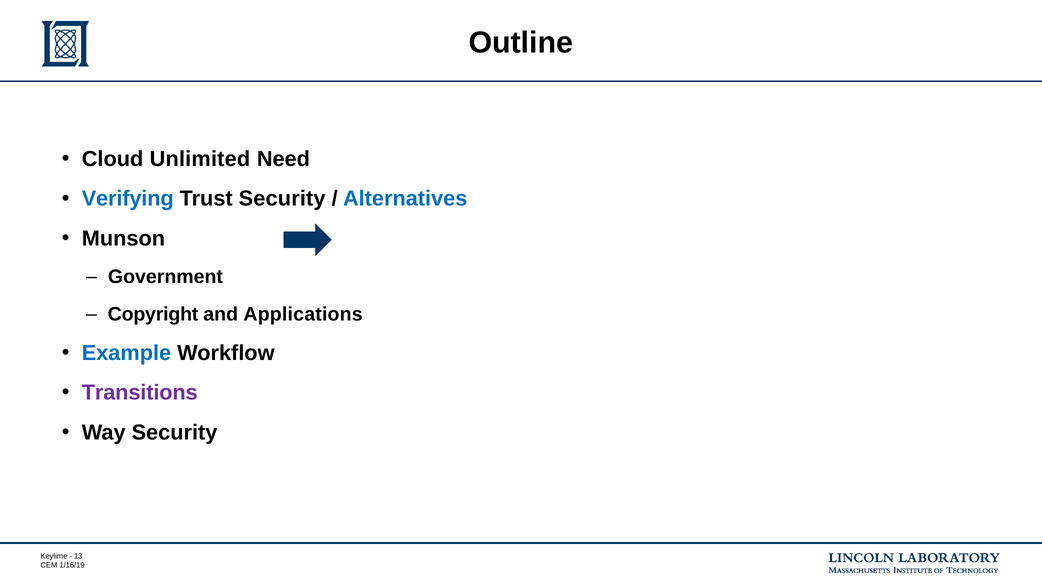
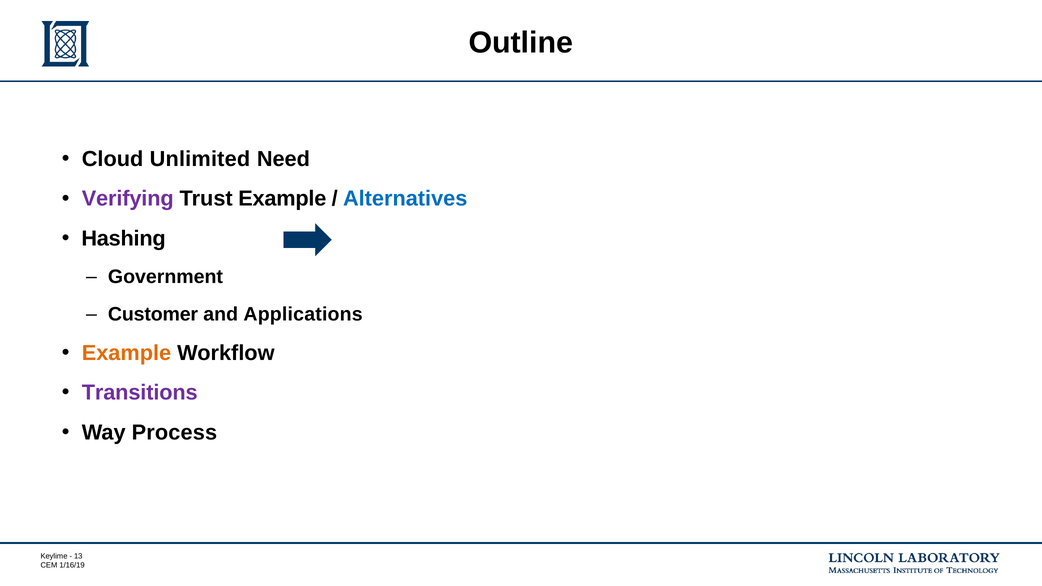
Verifying colour: blue -> purple
Trust Security: Security -> Example
Munson: Munson -> Hashing
Copyright: Copyright -> Customer
Example at (126, 353) colour: blue -> orange
Way Security: Security -> Process
